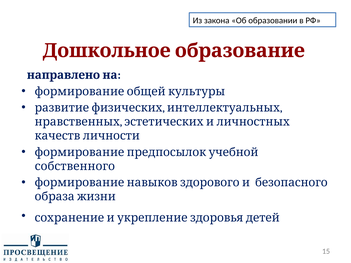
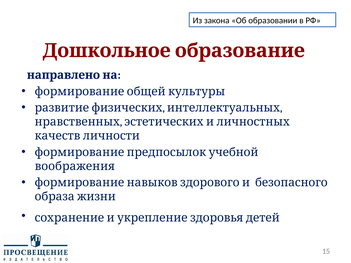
собственного: собственного -> воображения
